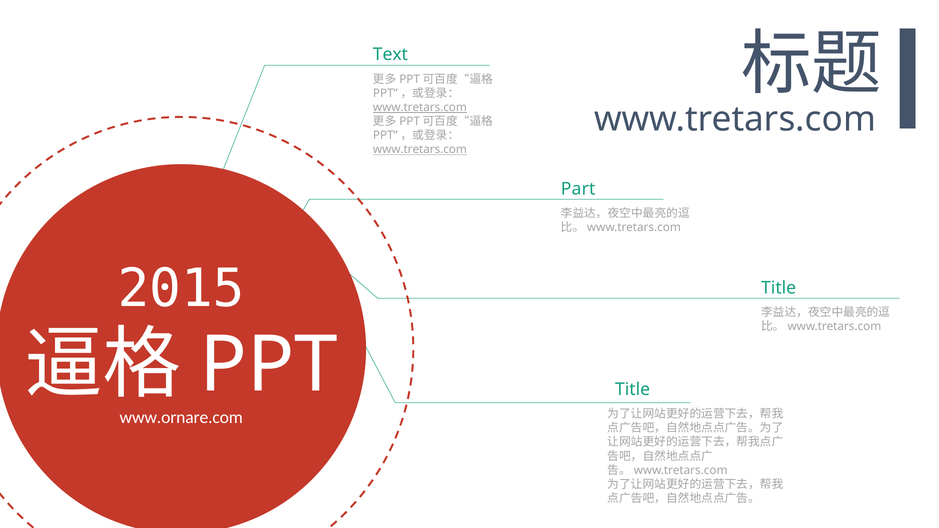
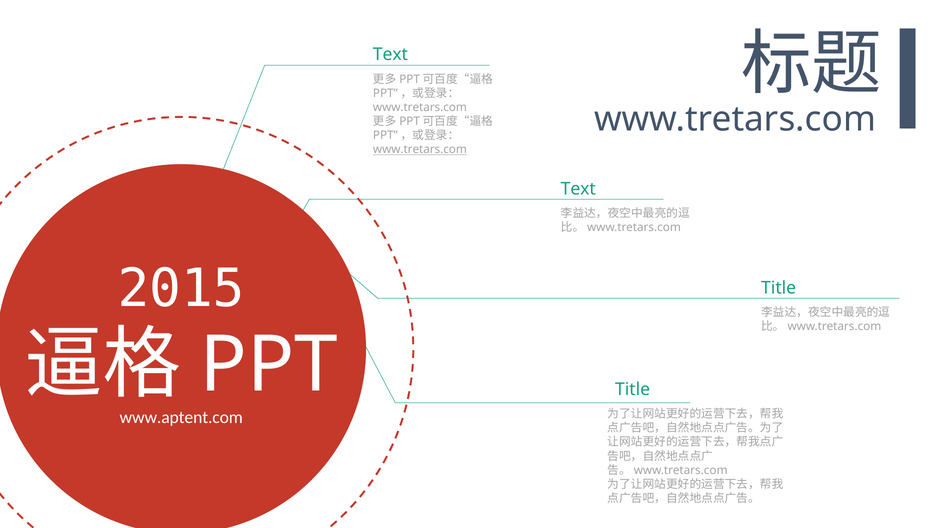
www.tretars.com at (420, 107) underline: present -> none
Part at (578, 189): Part -> Text
www.ornare.com: www.ornare.com -> www.aptent.com
